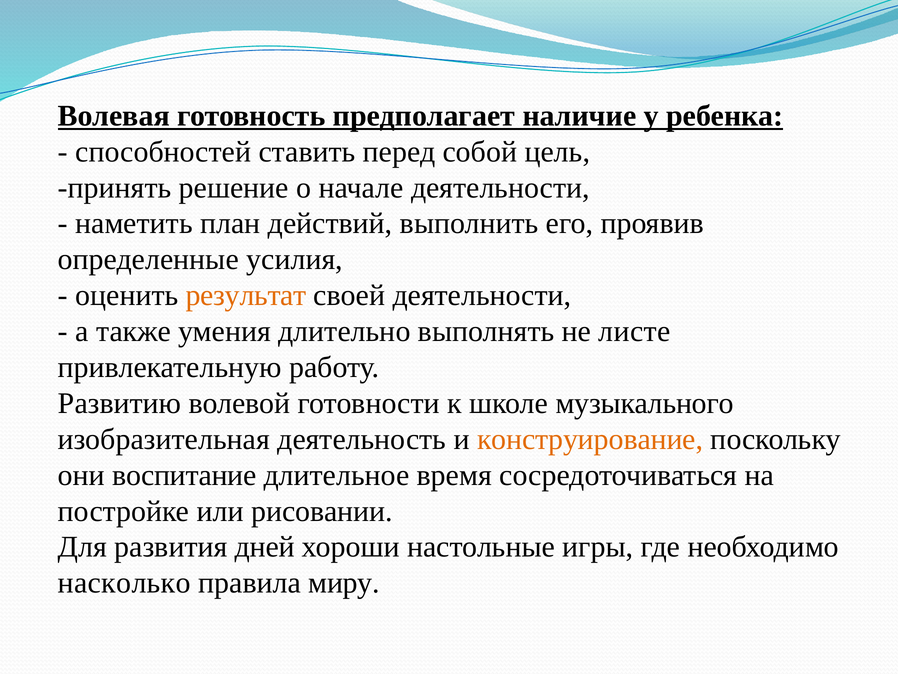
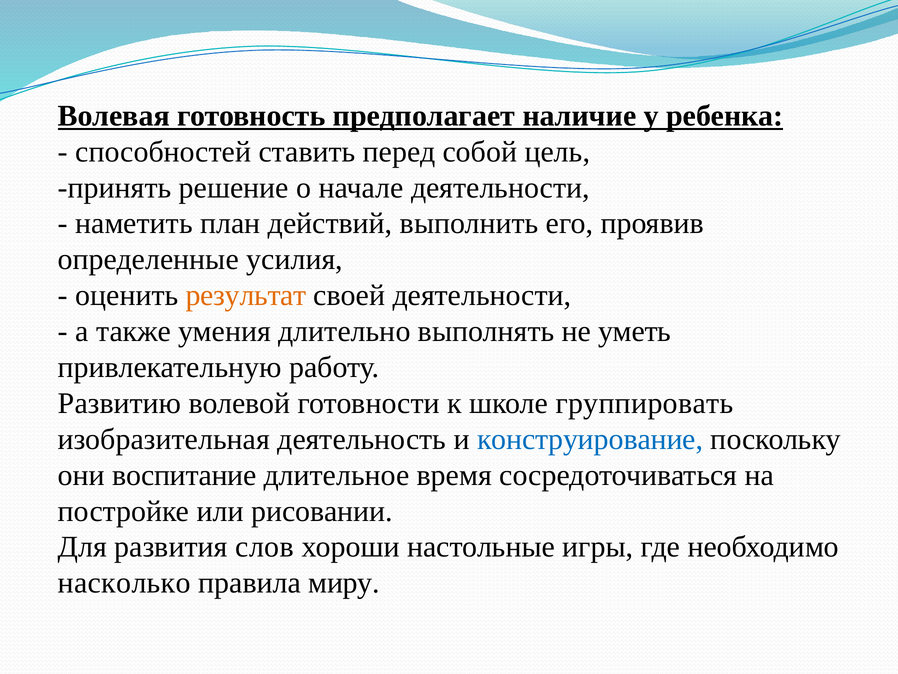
листе: листе -> уметь
музыкального: музыкального -> группировать
конструирование colour: orange -> blue
дней: дней -> слов
